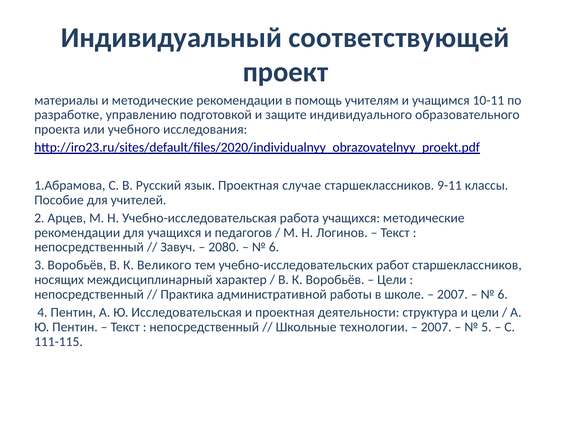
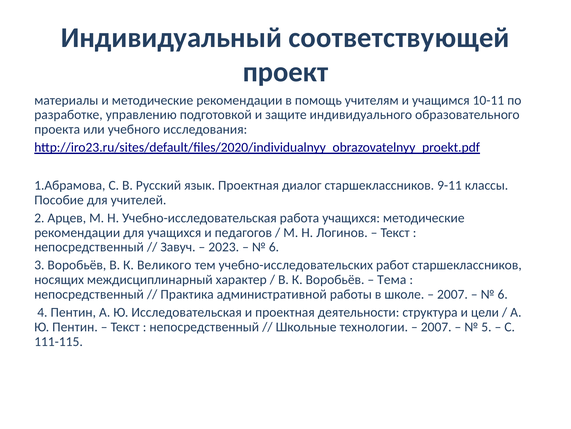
случае: случае -> диалог
2080: 2080 -> 2023
Цели at (392, 279): Цели -> Тема
